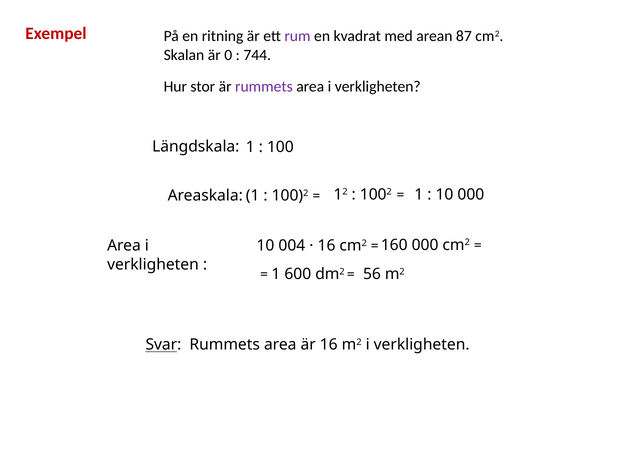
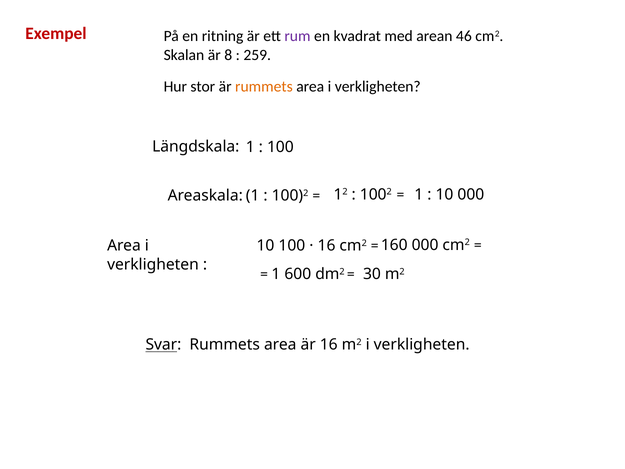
87: 87 -> 46
0: 0 -> 8
744: 744 -> 259
rummets at (264, 86) colour: purple -> orange
10 004: 004 -> 100
56: 56 -> 30
